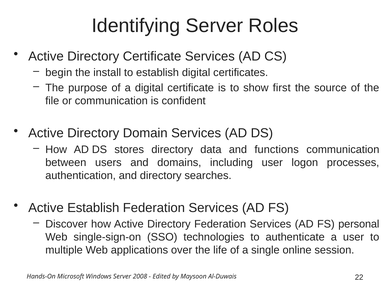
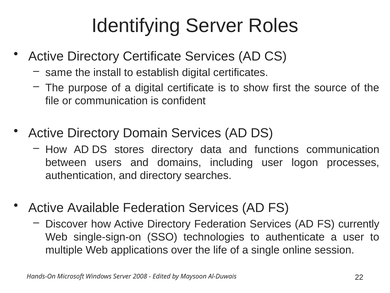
begin: begin -> same
Active Establish: Establish -> Available
personal: personal -> currently
